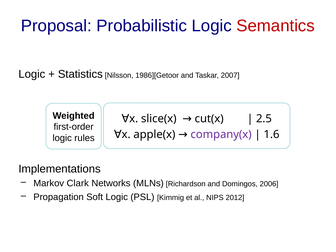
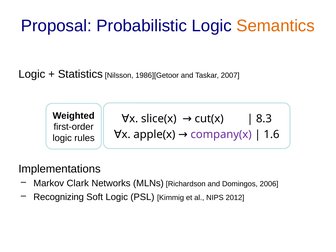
Semantics colour: red -> orange
2.5: 2.5 -> 8.3
Propagation: Propagation -> Recognizing
